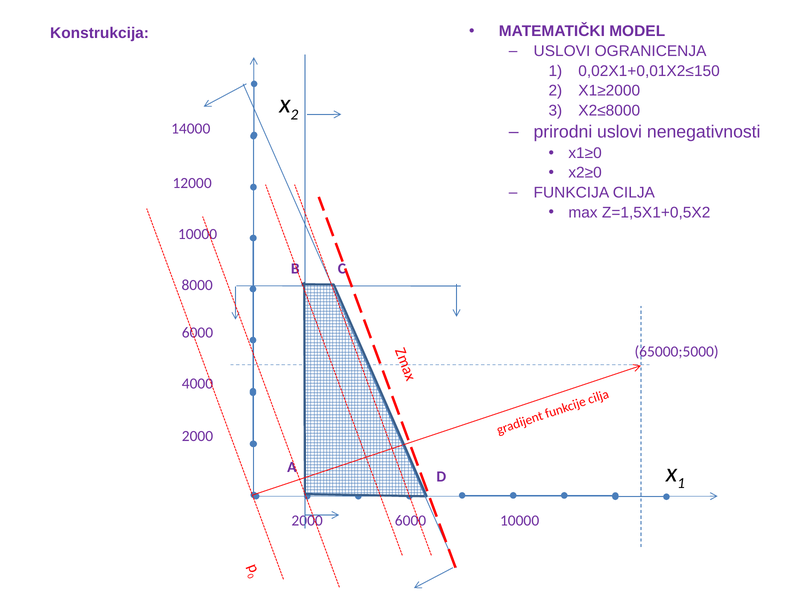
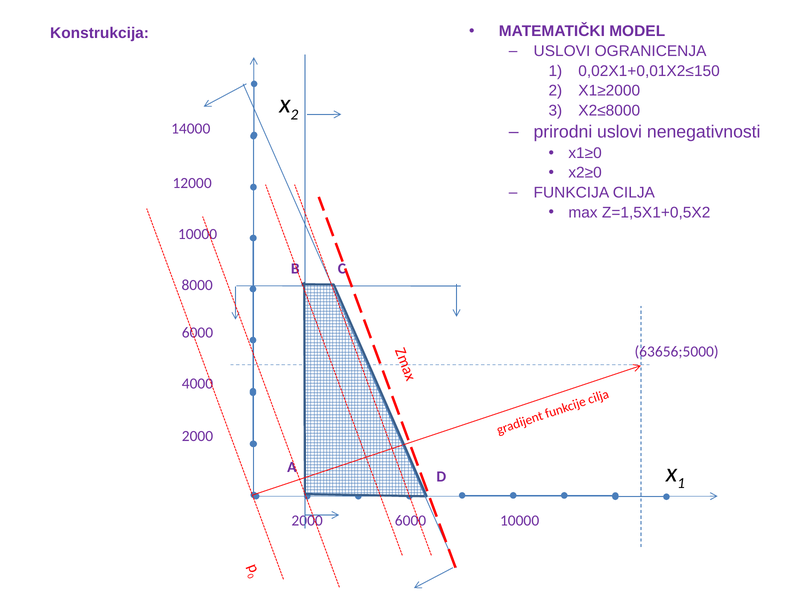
65000;5000: 65000;5000 -> 63656;5000
